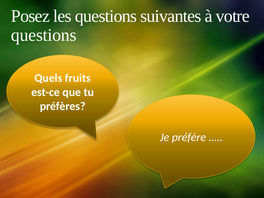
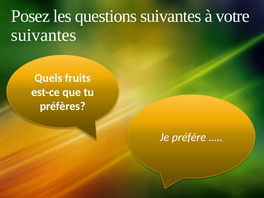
questions at (44, 35): questions -> suivantes
